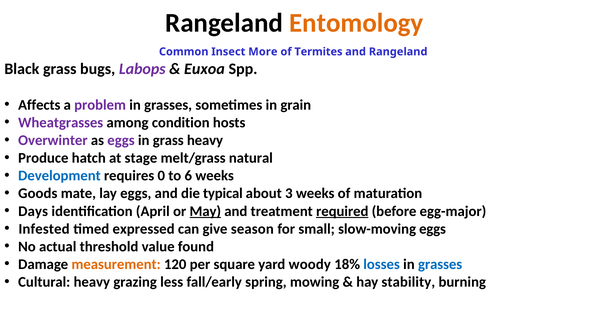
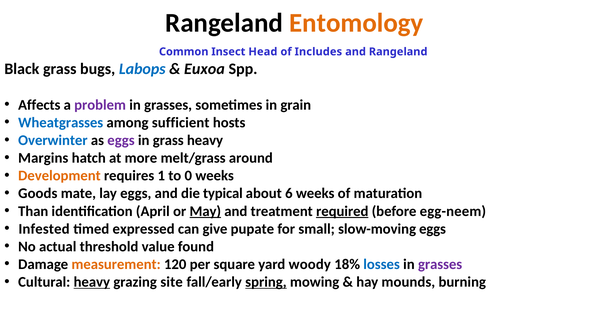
More: More -> Head
Termites: Termites -> Includes
Labops colour: purple -> blue
Wheatgrasses colour: purple -> blue
condition: condition -> sufficient
Overwinter colour: purple -> blue
Produce: Produce -> Margins
stage: stage -> more
natural: natural -> around
Development colour: blue -> orange
0: 0 -> 1
6: 6 -> 0
3: 3 -> 6
Days: Days -> Than
egg-major: egg-major -> egg-neem
season: season -> pupate
grasses at (440, 264) colour: blue -> purple
heavy at (92, 281) underline: none -> present
less: less -> site
spring underline: none -> present
stability: stability -> mounds
